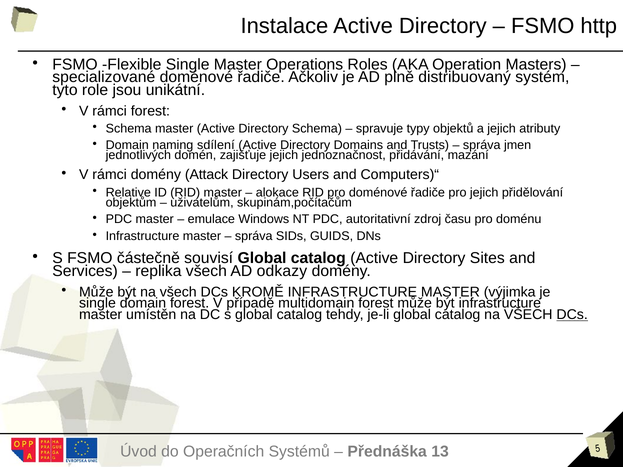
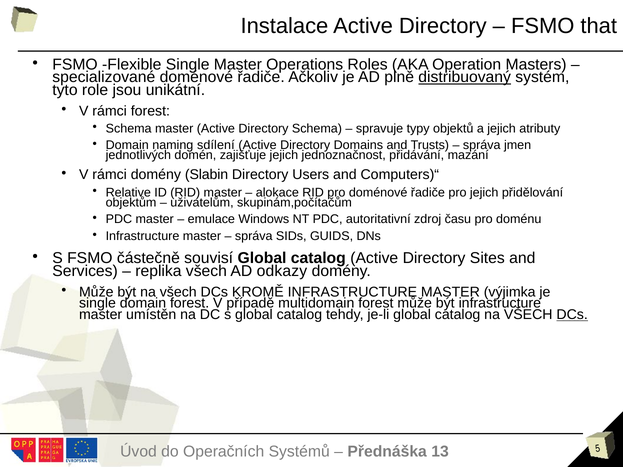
http: http -> that
distribuovaný underline: none -> present
Attack: Attack -> Slabin
